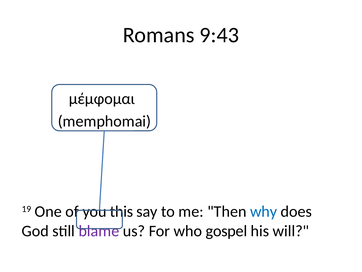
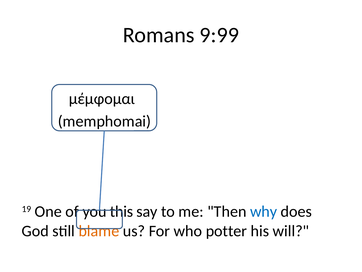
9:43: 9:43 -> 9:99
blame colour: purple -> orange
gospel: gospel -> potter
